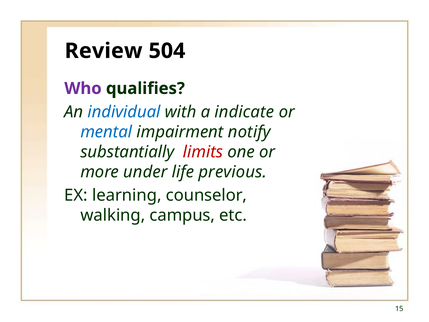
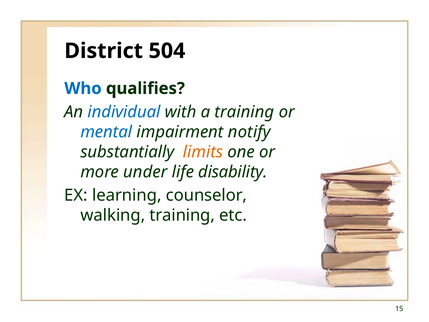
Review: Review -> District
Who colour: purple -> blue
a indicate: indicate -> training
limits colour: red -> orange
previous: previous -> disability
walking campus: campus -> training
